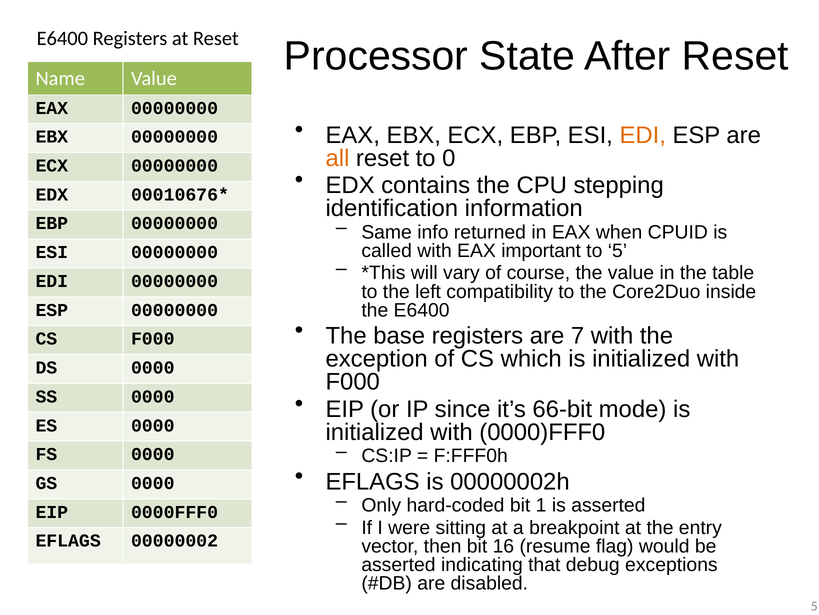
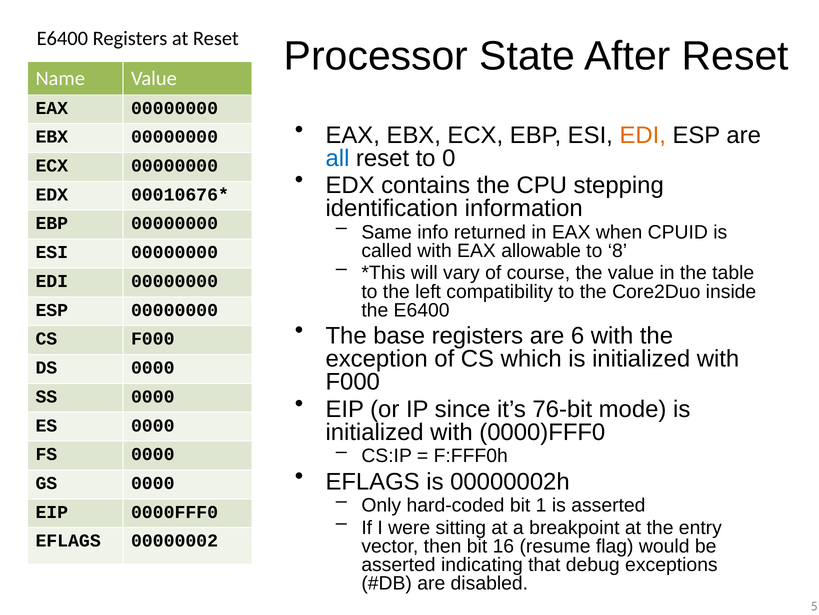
all colour: orange -> blue
important: important -> allowable
to 5: 5 -> 8
7: 7 -> 6
66-bit: 66-bit -> 76-bit
